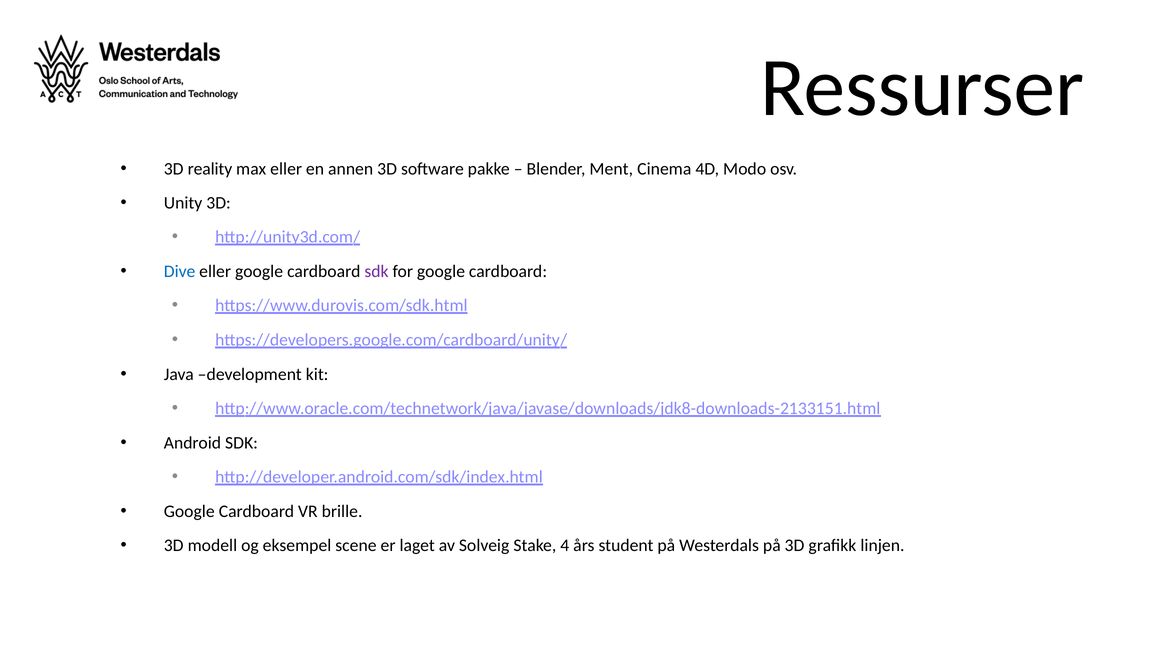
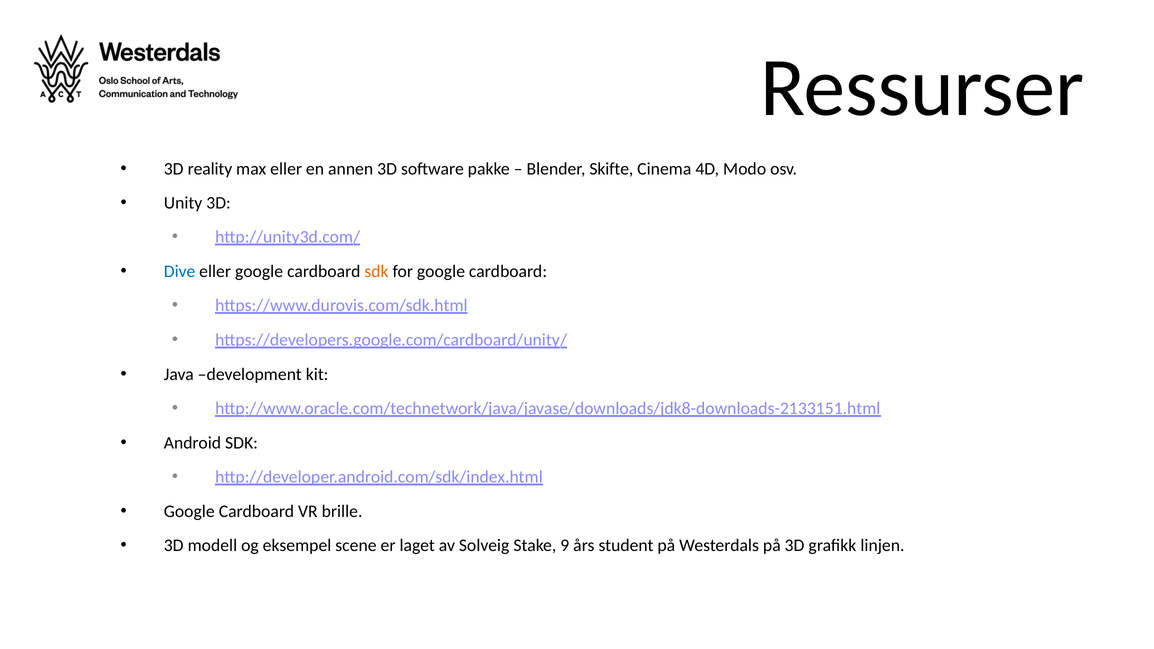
Ment: Ment -> Skifte
sdk at (376, 272) colour: purple -> orange
4: 4 -> 9
